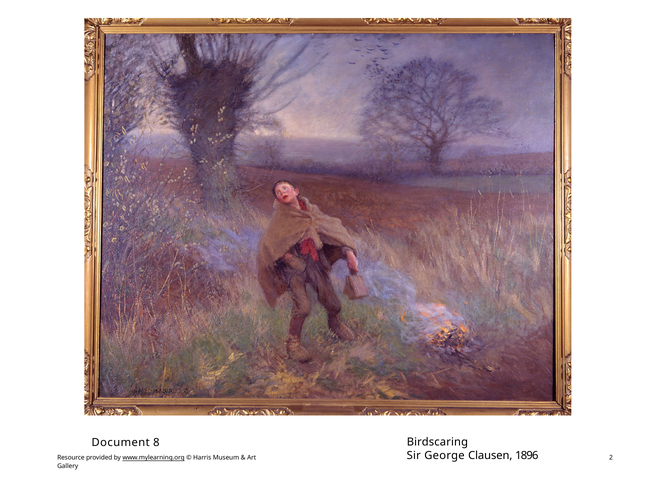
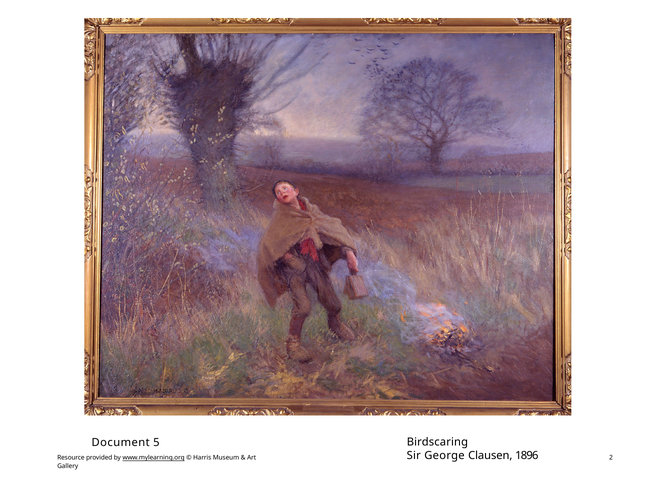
8: 8 -> 5
